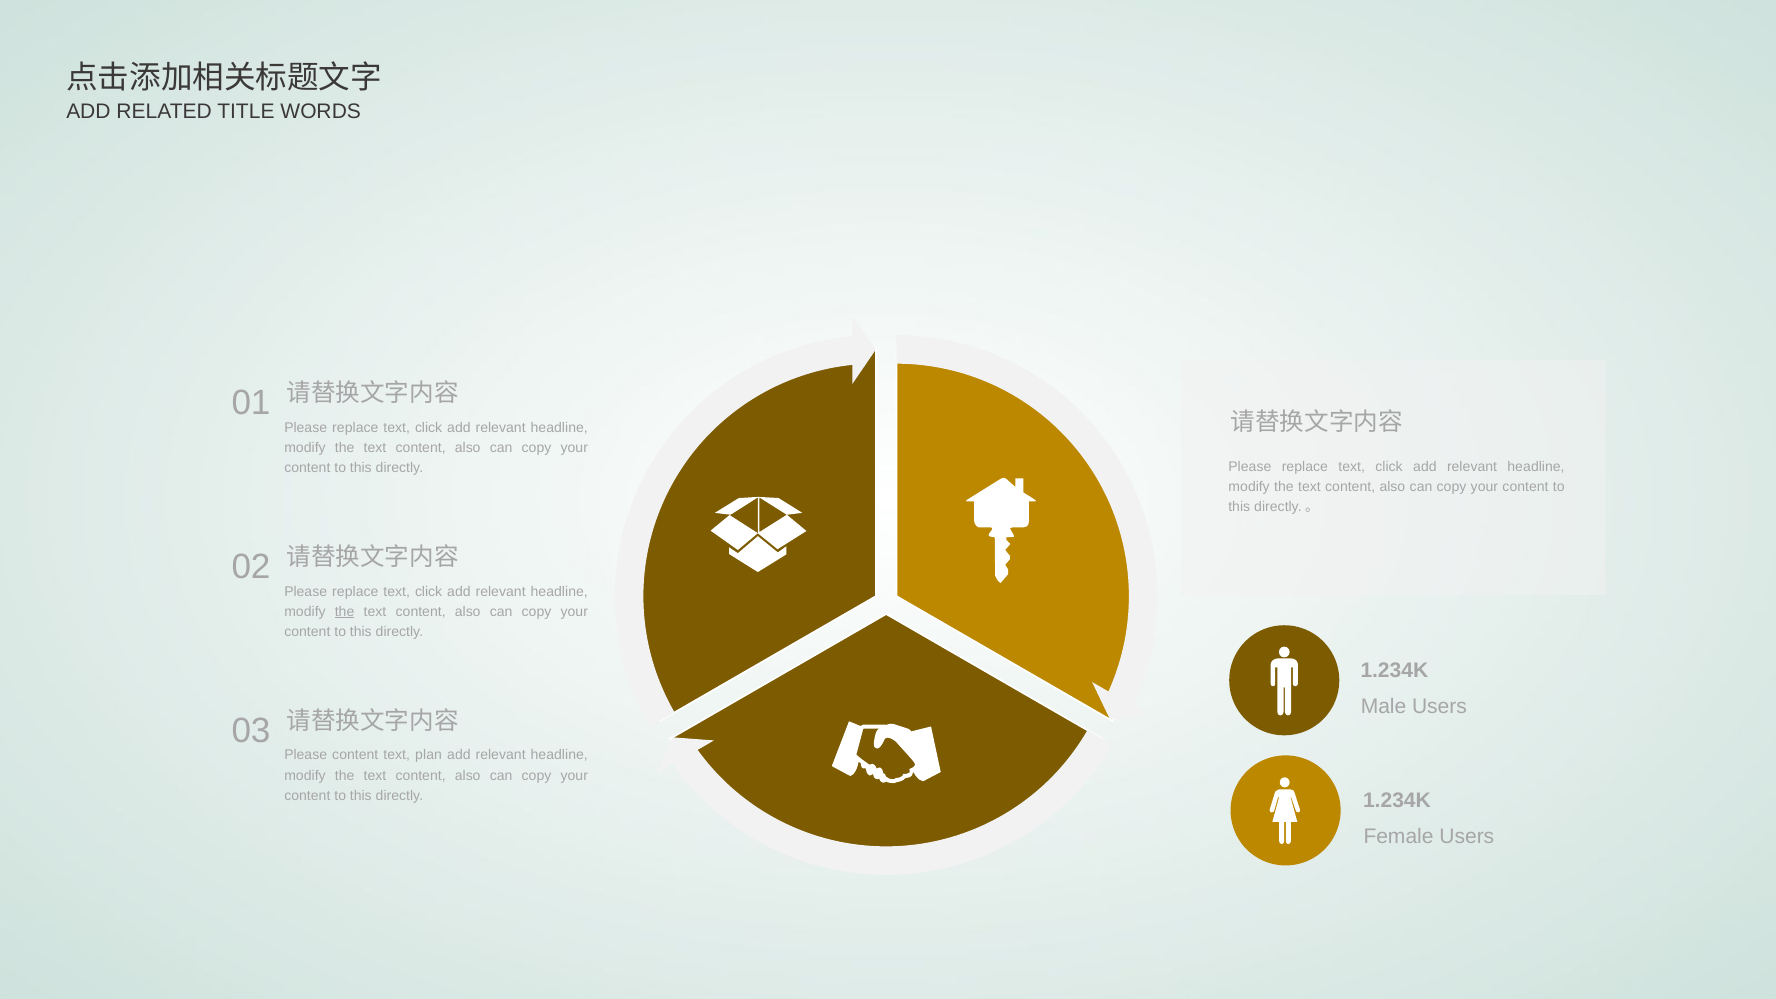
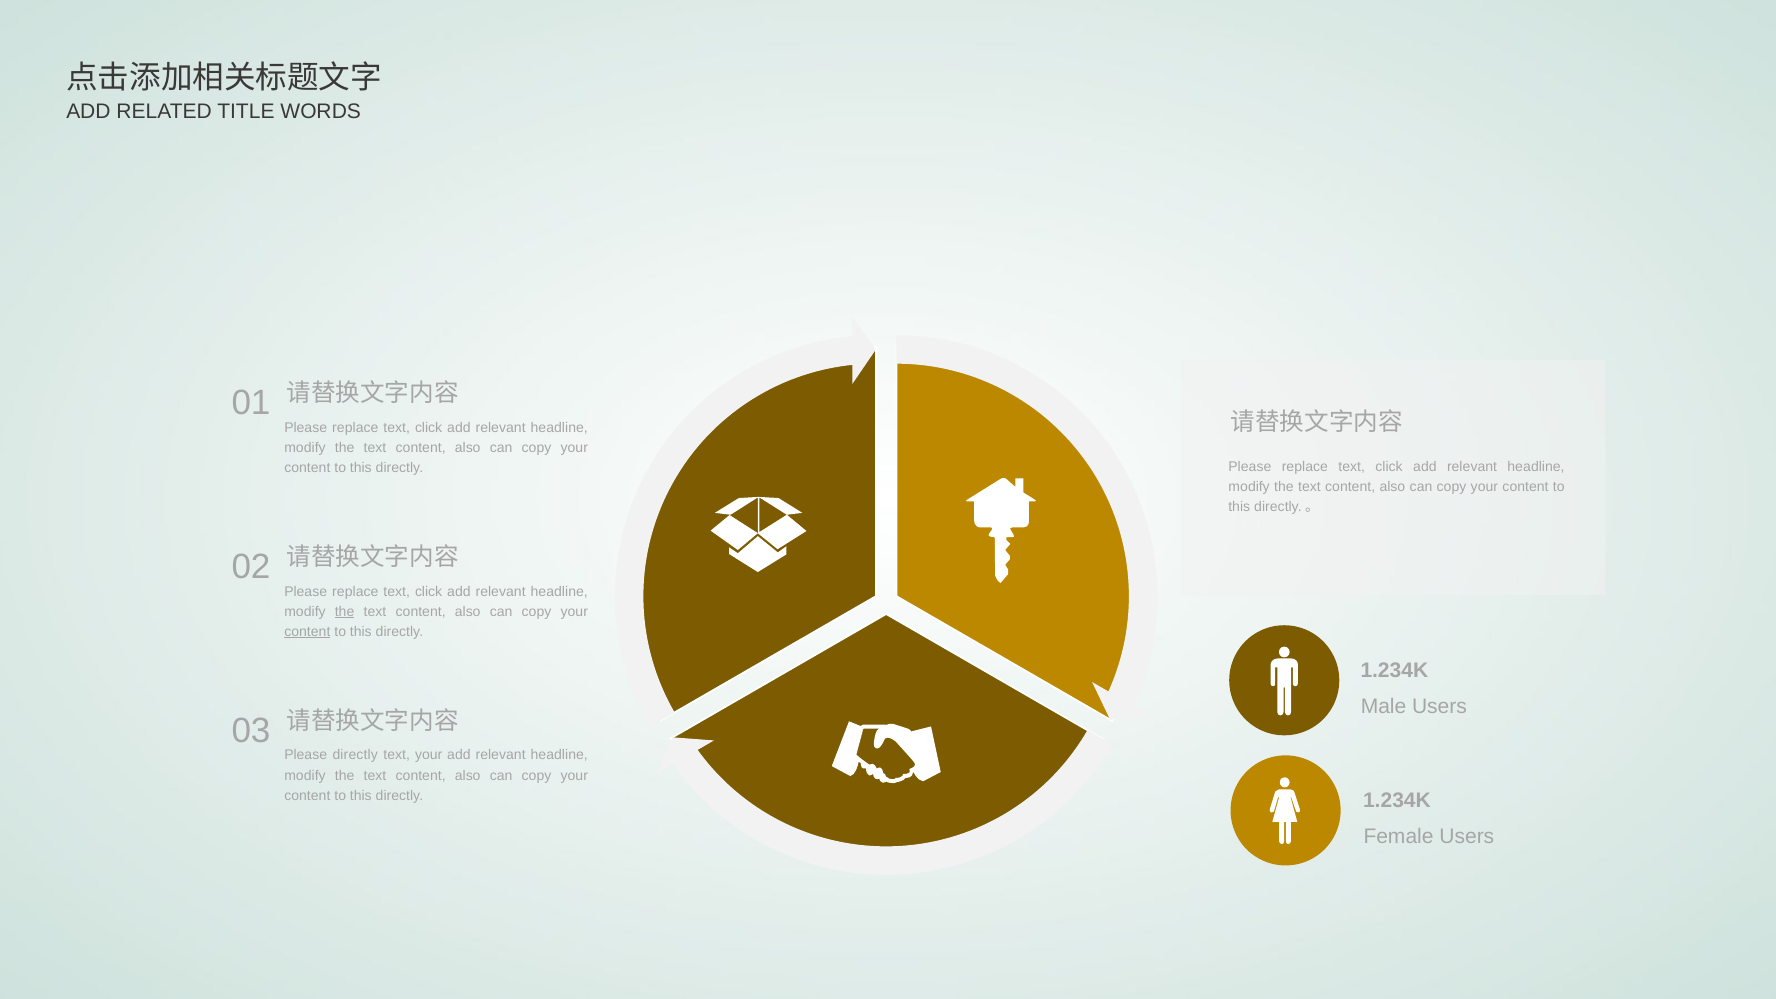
content at (307, 632) underline: none -> present
Please content: content -> directly
text plan: plan -> your
